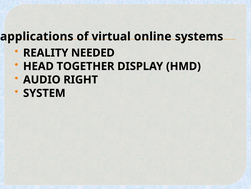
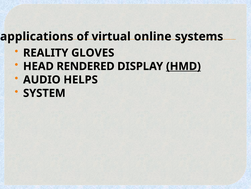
NEEDED: NEEDED -> GLOVES
TOGETHER: TOGETHER -> RENDERED
HMD underline: none -> present
RIGHT: RIGHT -> HELPS
